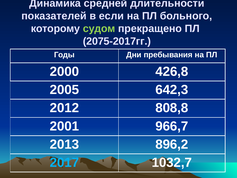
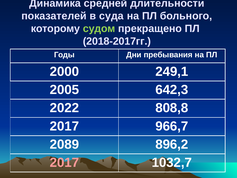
если: если -> суда
2075-2017гг: 2075-2017гг -> 2018-2017гг
426,8: 426,8 -> 249,1
2012: 2012 -> 2022
2001 at (64, 126): 2001 -> 2017
2013: 2013 -> 2089
2017 at (64, 162) colour: light blue -> pink
